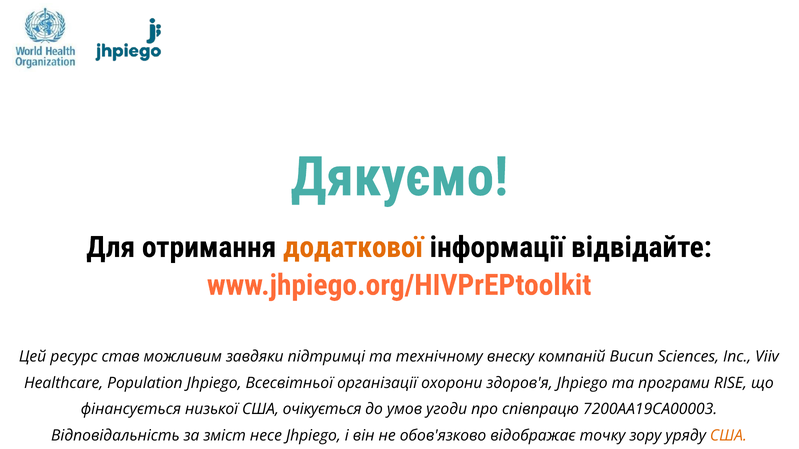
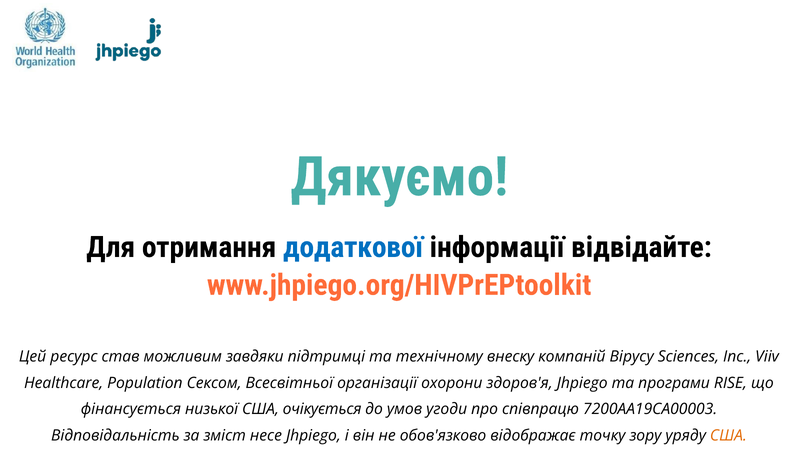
додаткової colour: orange -> blue
Висип: Висип -> Вірусу
Population Jhpiego: Jhpiego -> Сексом
